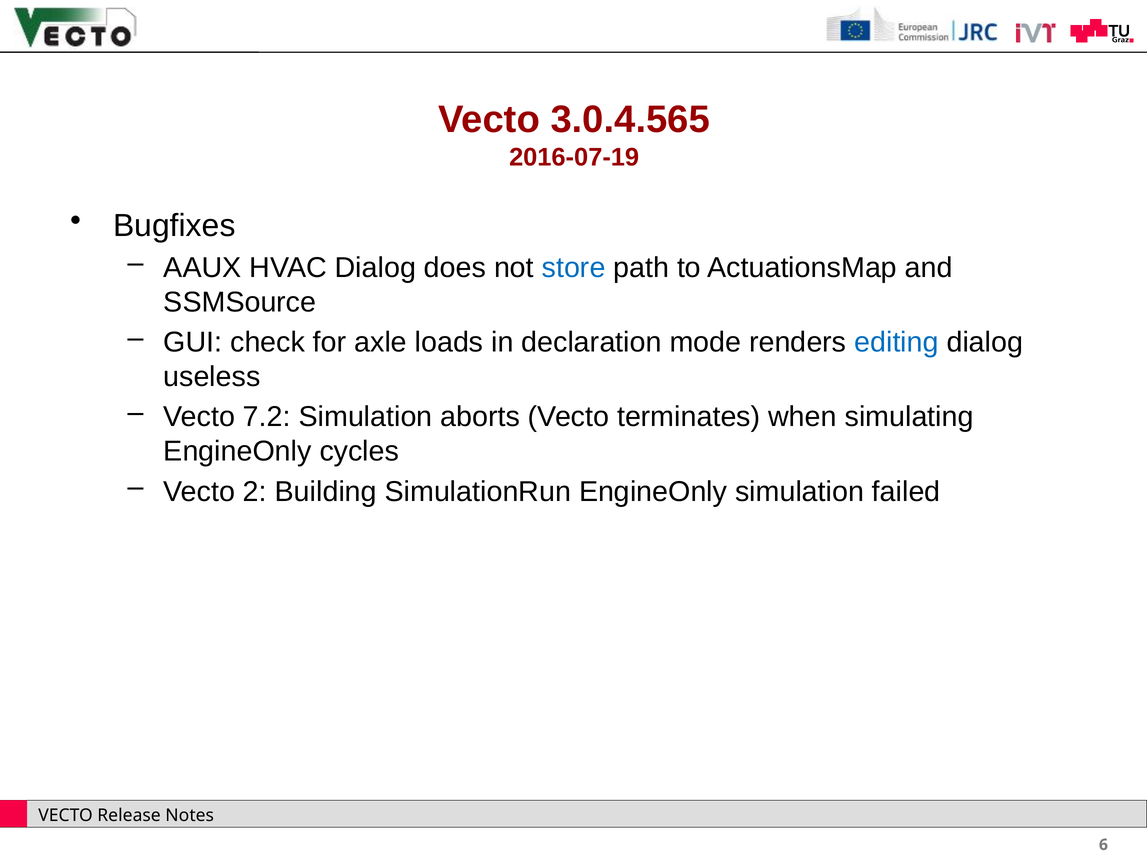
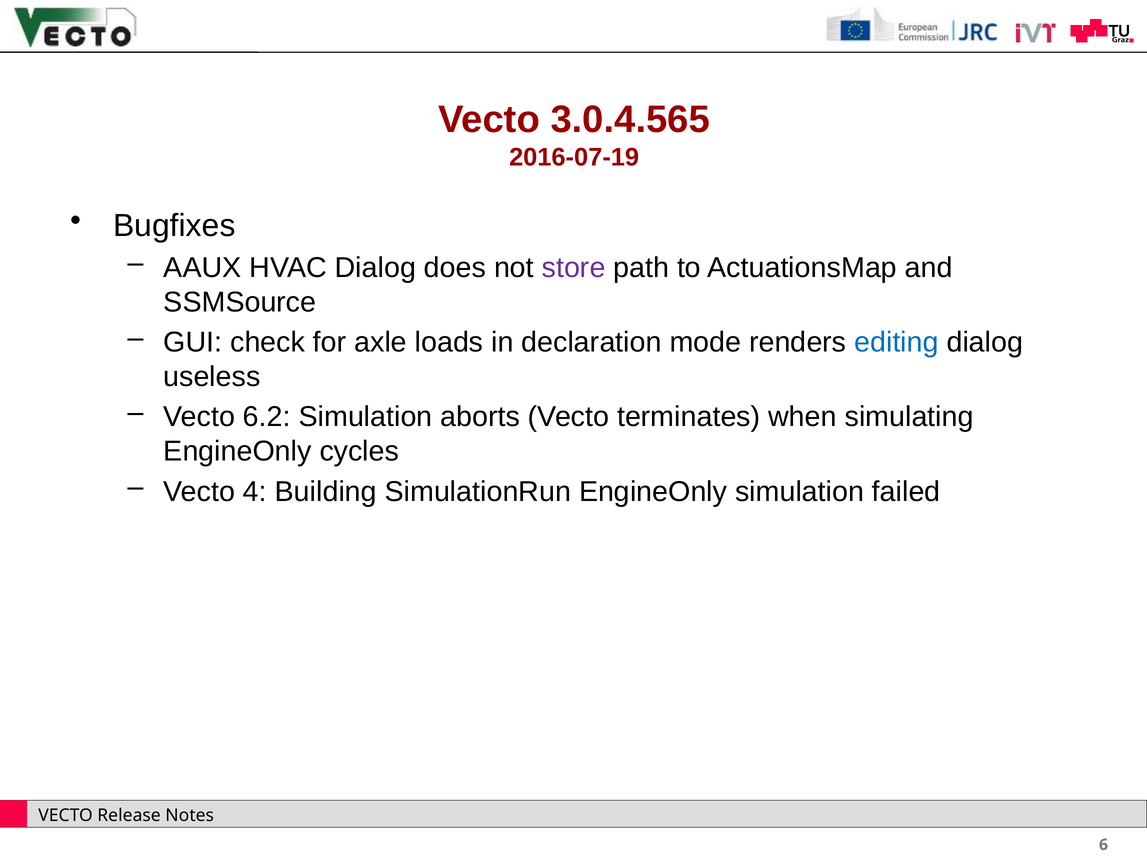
store colour: blue -> purple
7.2: 7.2 -> 6.2
2: 2 -> 4
